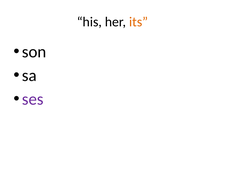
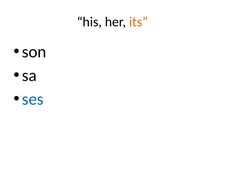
ses colour: purple -> blue
